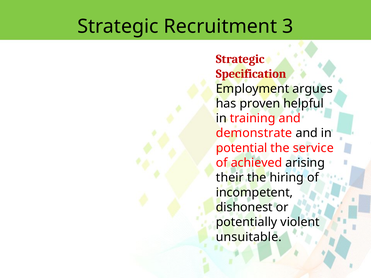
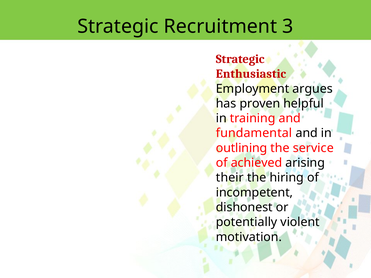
Specification: Specification -> Enthusiastic
demonstrate: demonstrate -> fundamental
potential: potential -> outlining
unsuitable: unsuitable -> motivation
